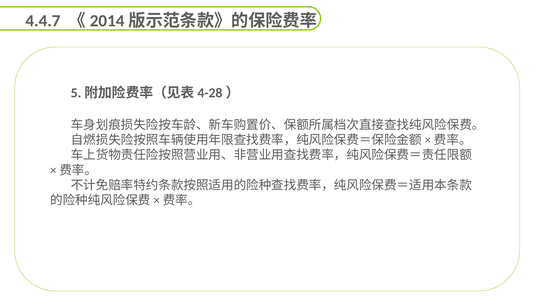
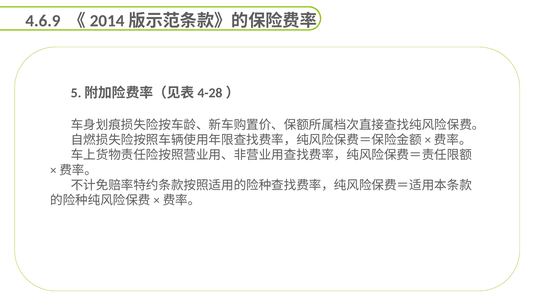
4.4.7: 4.4.7 -> 4.6.9
